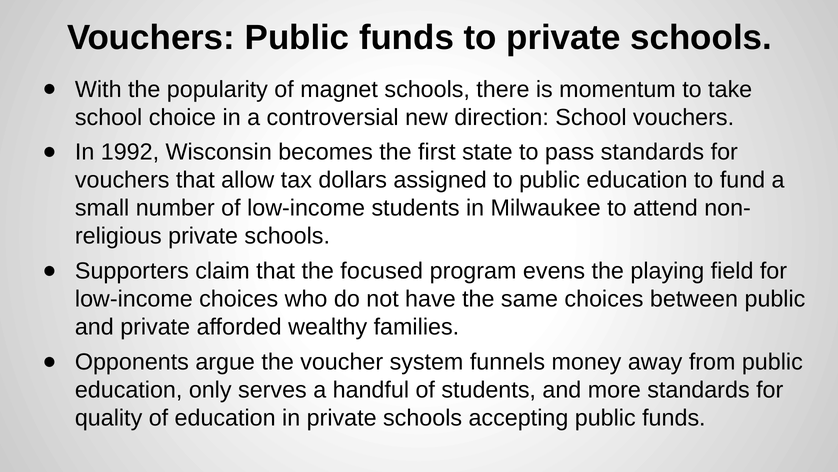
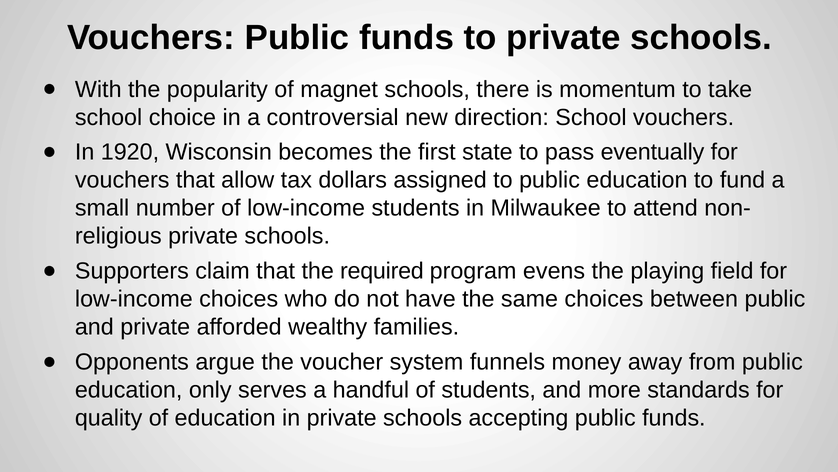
1992: 1992 -> 1920
pass standards: standards -> eventually
focused: focused -> required
